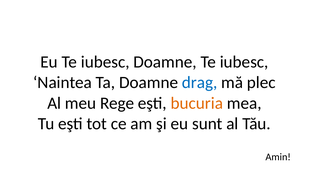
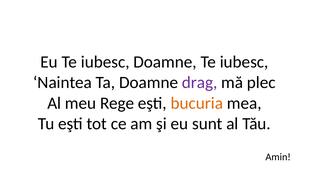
drag colour: blue -> purple
